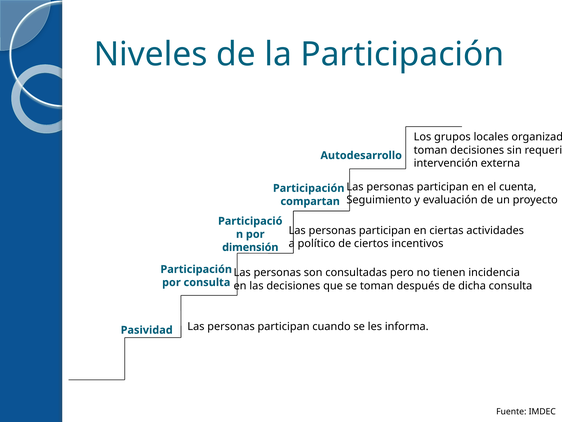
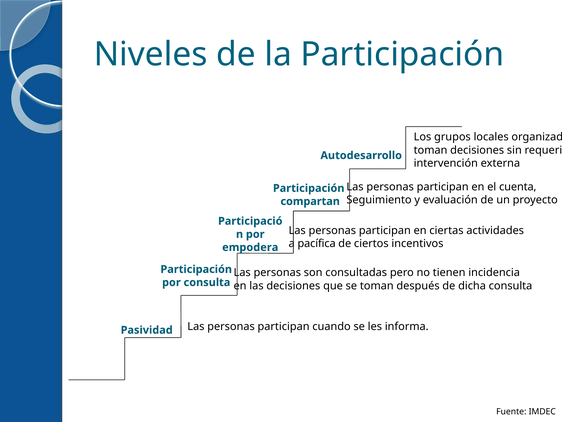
político: político -> pacífica
dimensión: dimensión -> empodera
